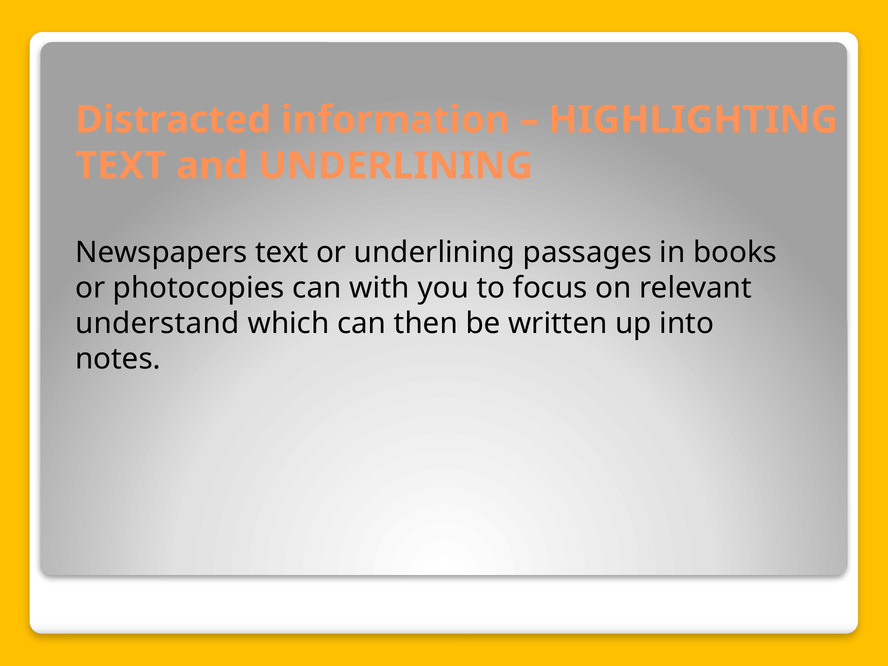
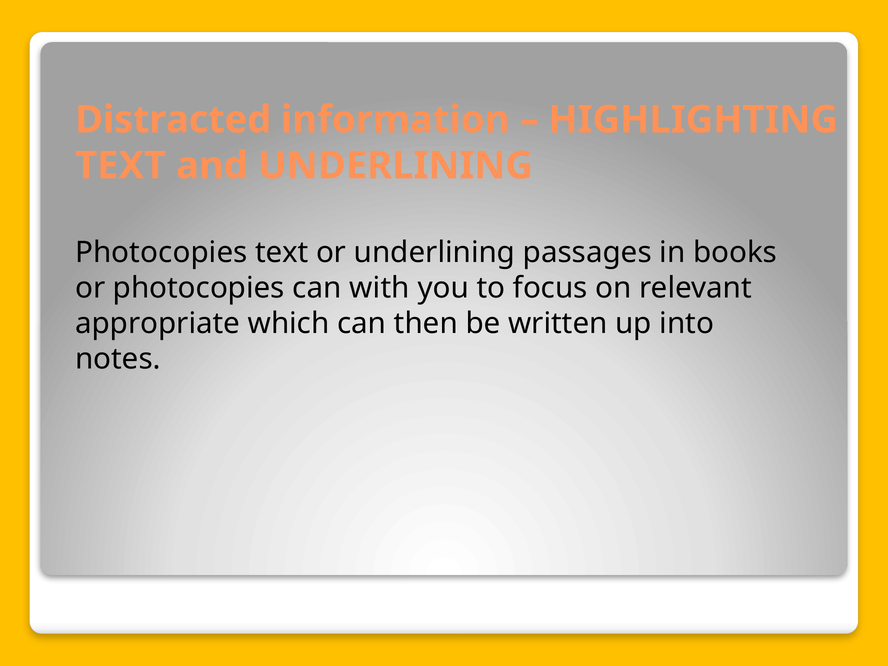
Newspapers at (161, 252): Newspapers -> Photocopies
understand: understand -> appropriate
